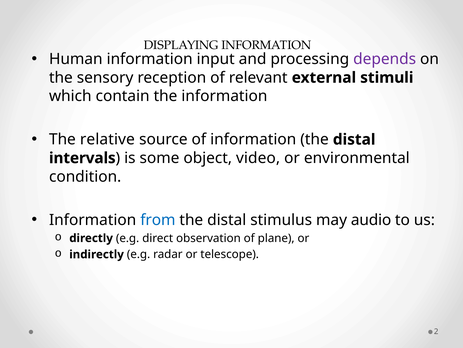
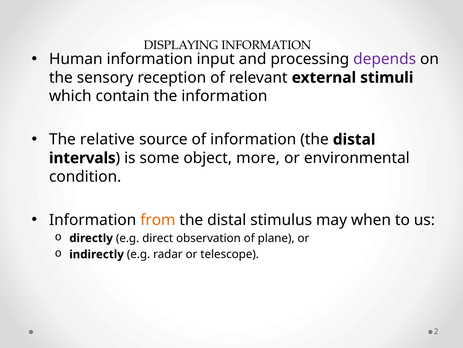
video: video -> more
from colour: blue -> orange
audio: audio -> when
